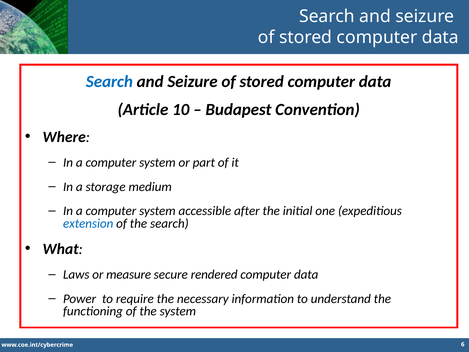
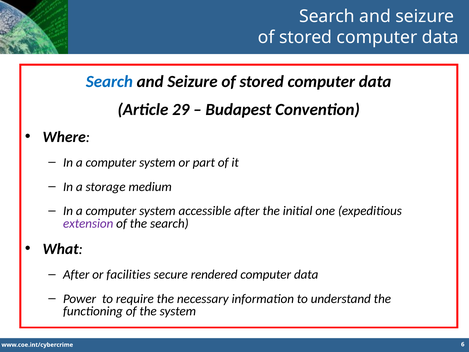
10: 10 -> 29
extension colour: blue -> purple
Laws at (76, 274): Laws -> After
measure: measure -> facilities
